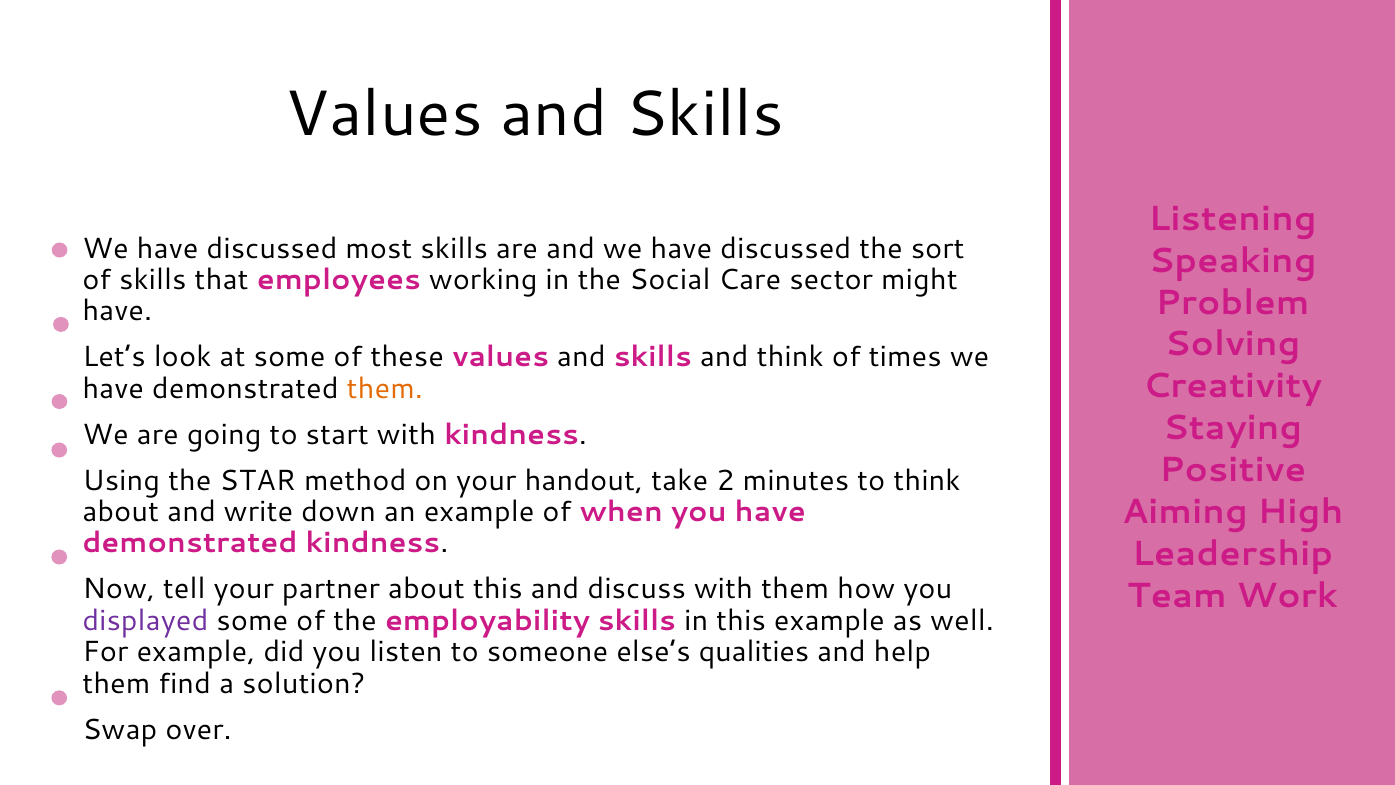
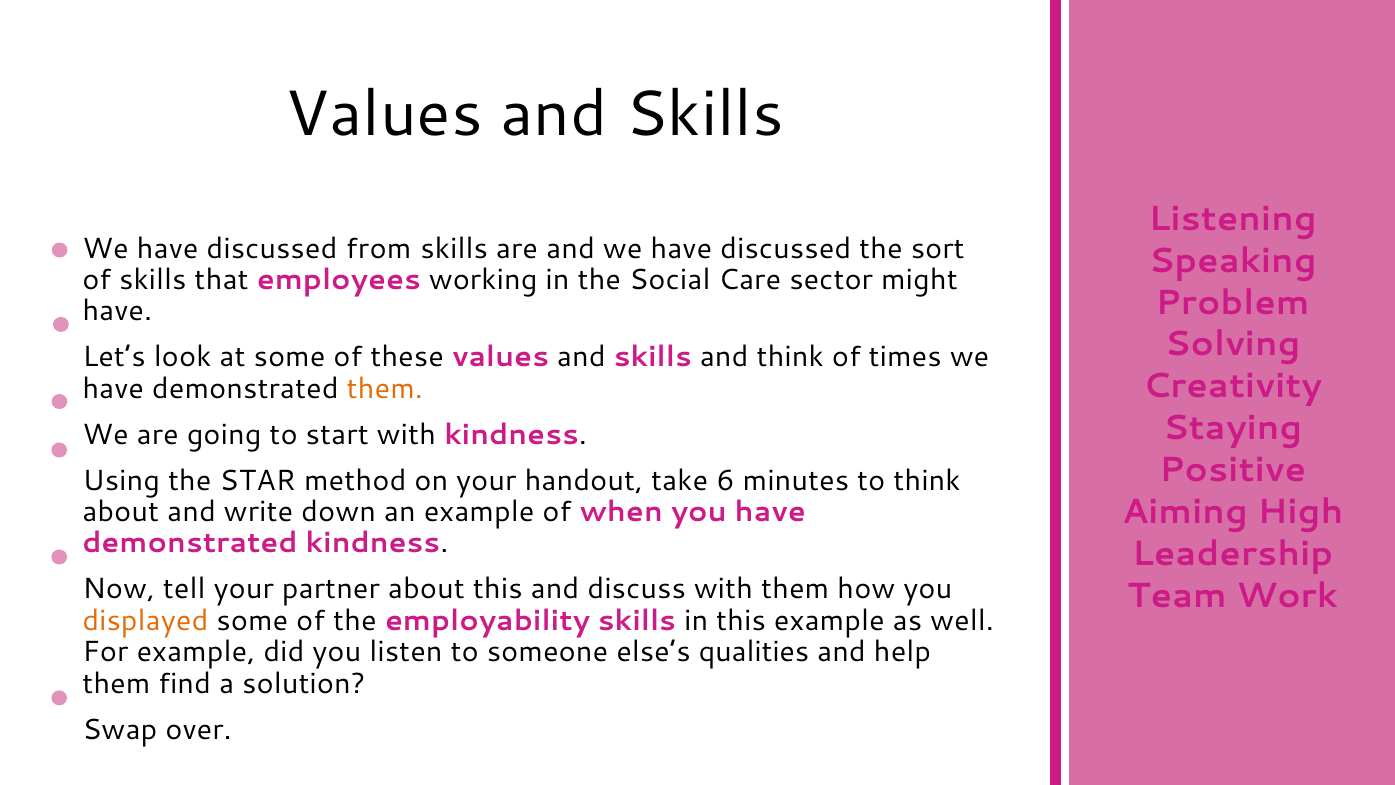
most: most -> from
2: 2 -> 6
displayed colour: purple -> orange
